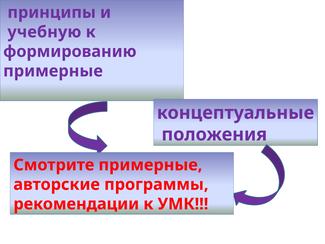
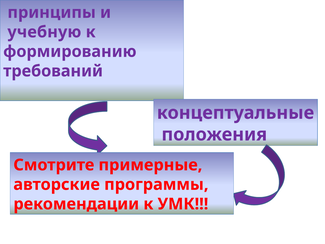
примерные at (53, 71): примерные -> требований
